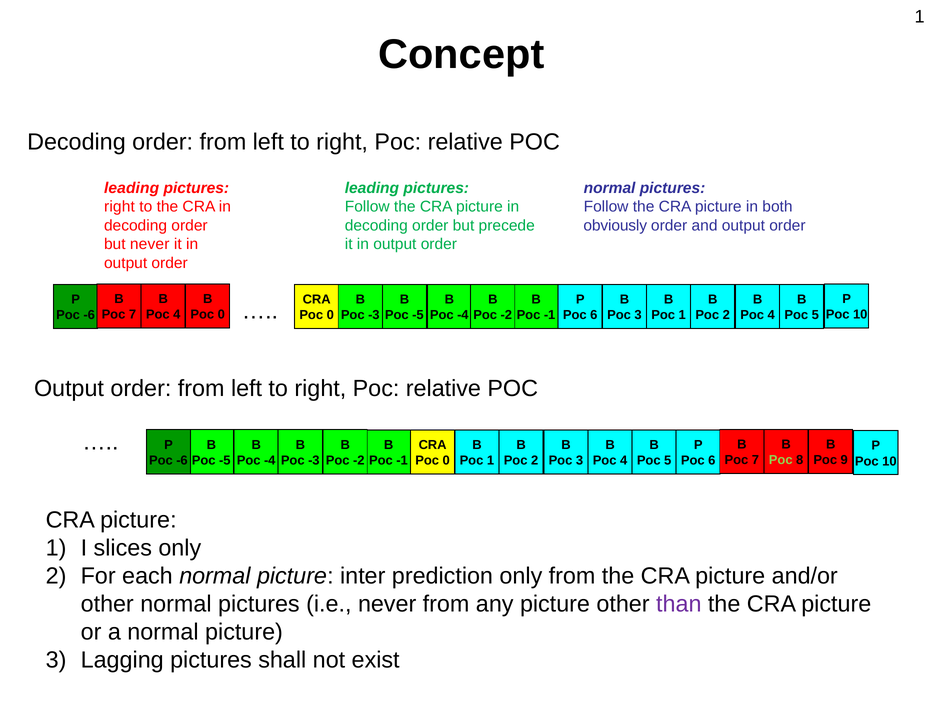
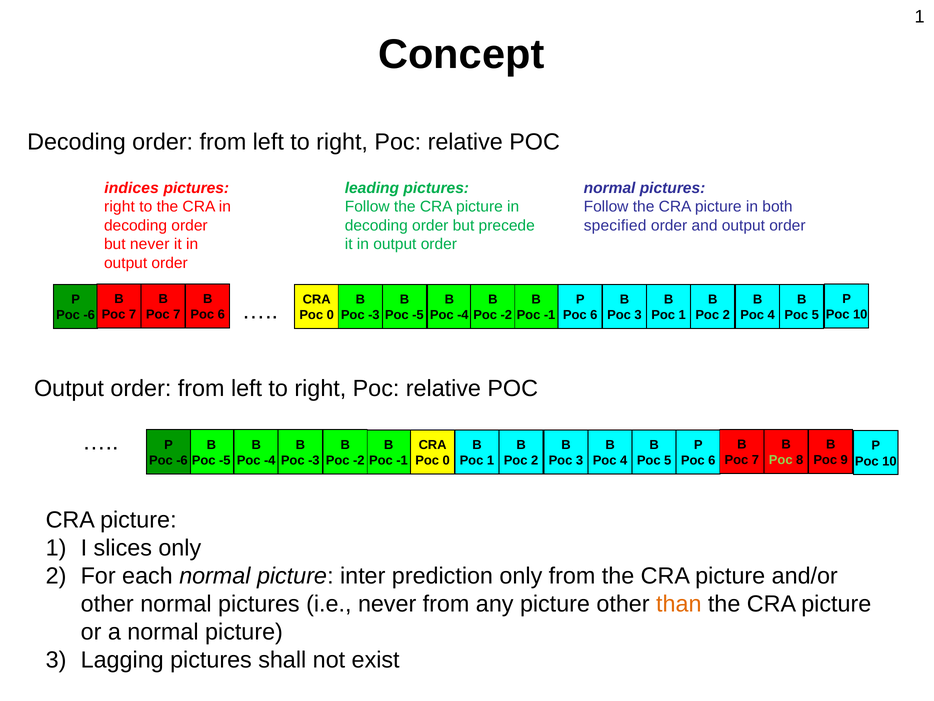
leading at (132, 188): leading -> indices
obviously: obviously -> specified
4 at (177, 314): 4 -> 7
0 at (221, 314): 0 -> 6
than colour: purple -> orange
